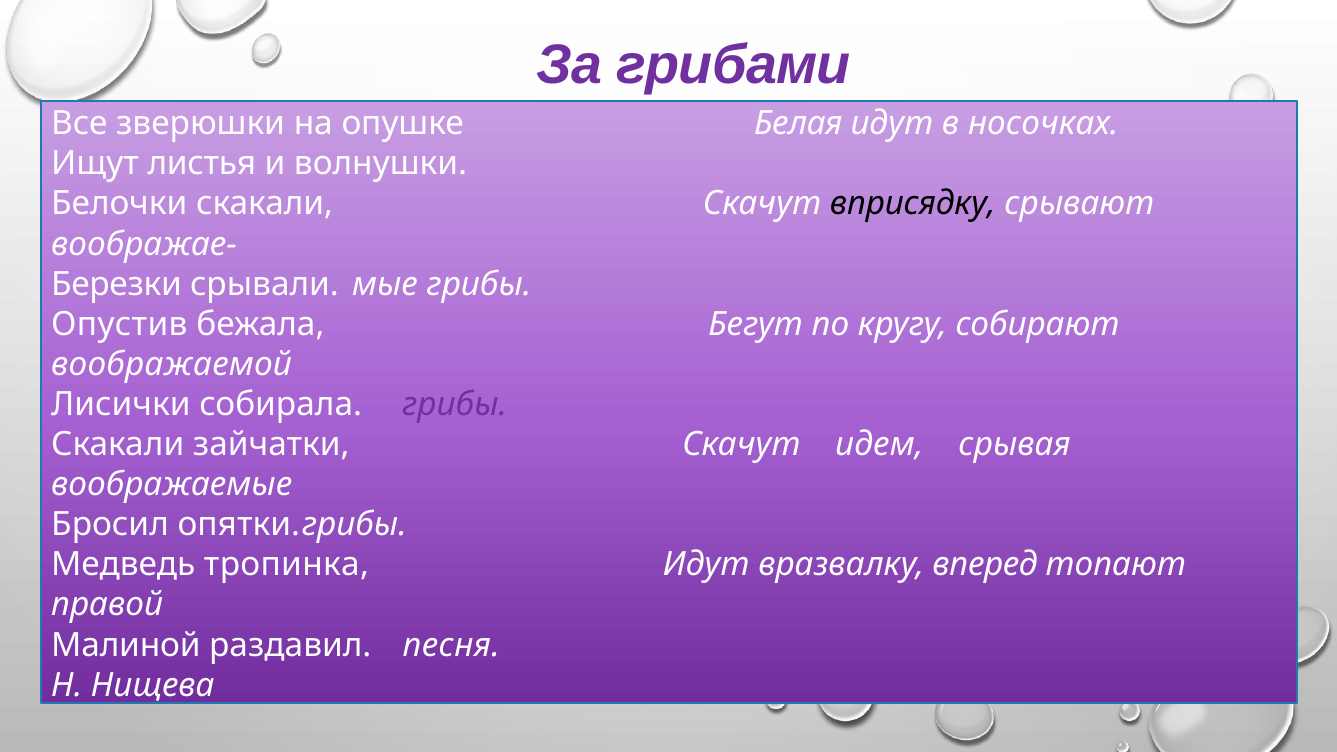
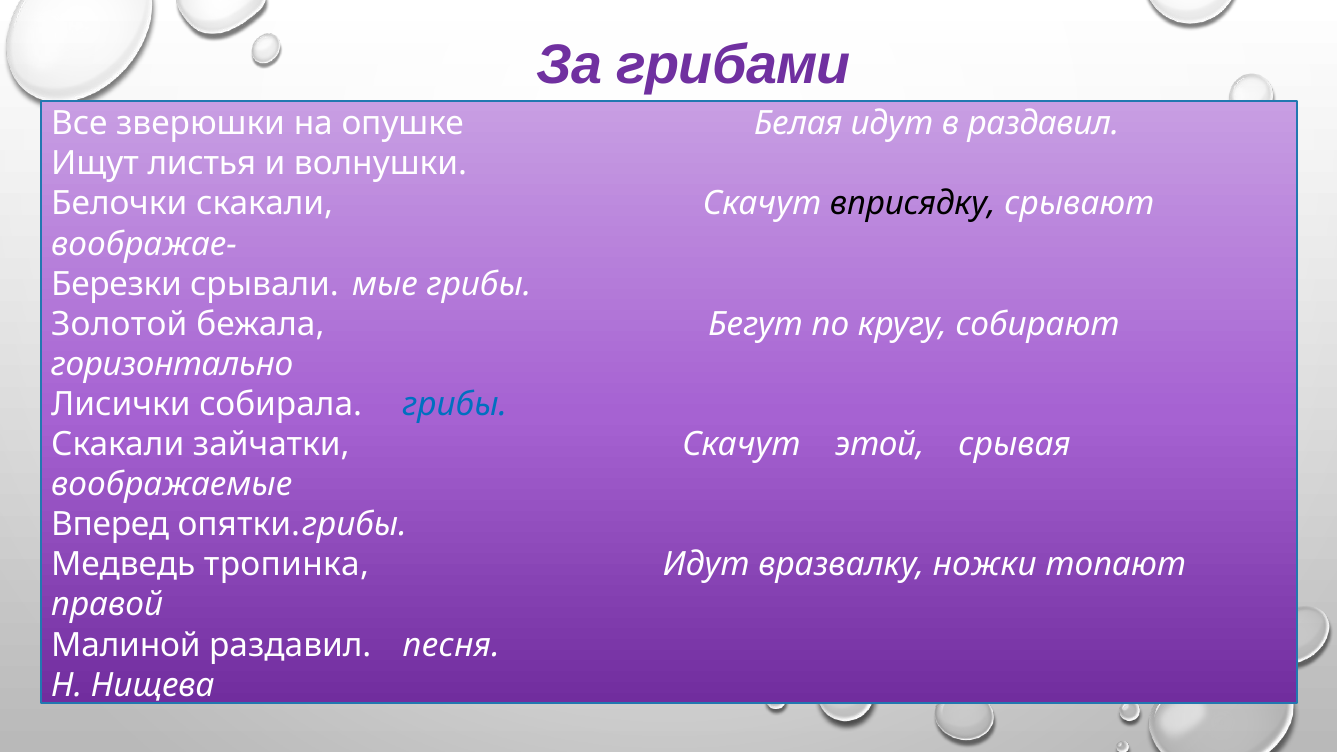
в носочках: носочках -> раздавил
Опустив: Опустив -> Золотой
воображаемой: воображаемой -> горизонтально
грибы at (455, 404) colour: purple -> blue
идем: идем -> этой
Бросил: Бросил -> Вперед
вперед: вперед -> ножки
